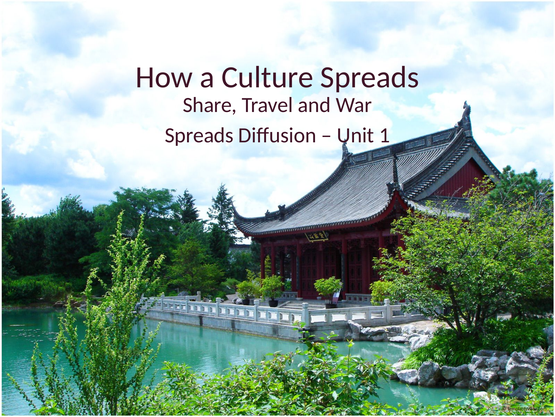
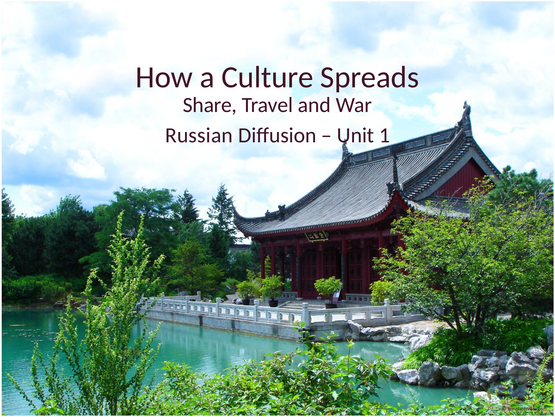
Spreads at (199, 135): Spreads -> Russian
